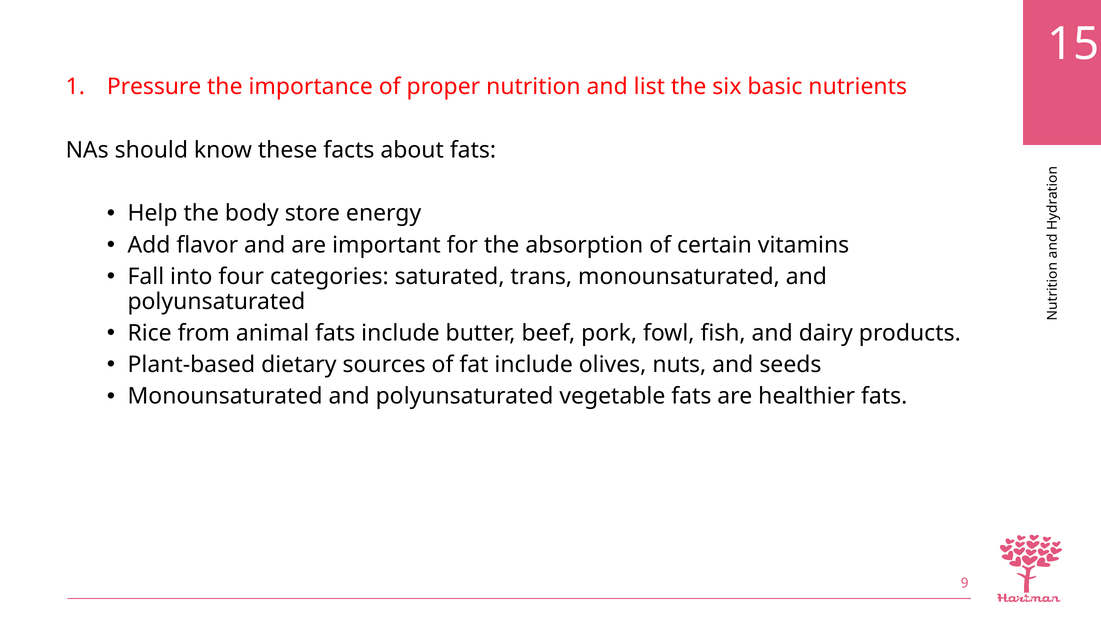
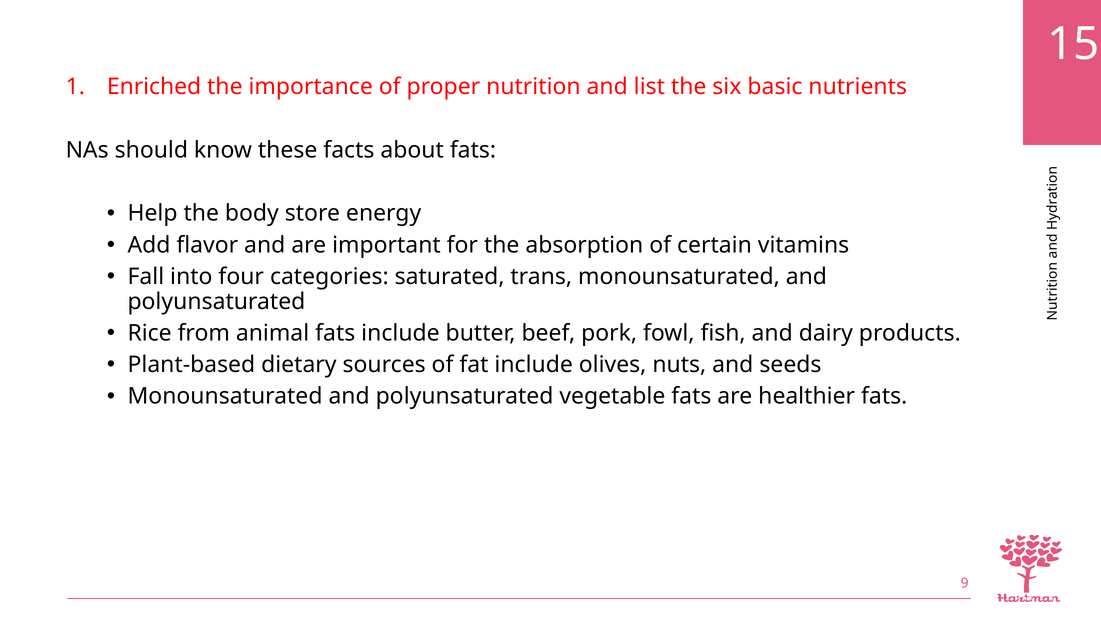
Pressure: Pressure -> Enriched
